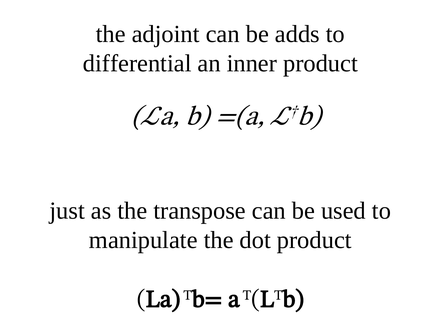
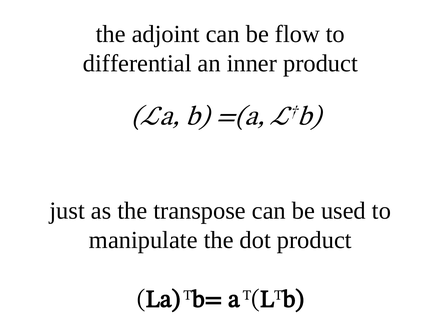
adds: adds -> flow
